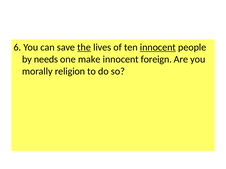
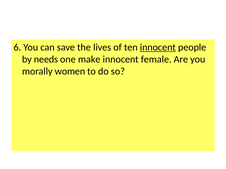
the underline: present -> none
foreign: foreign -> female
religion: religion -> women
